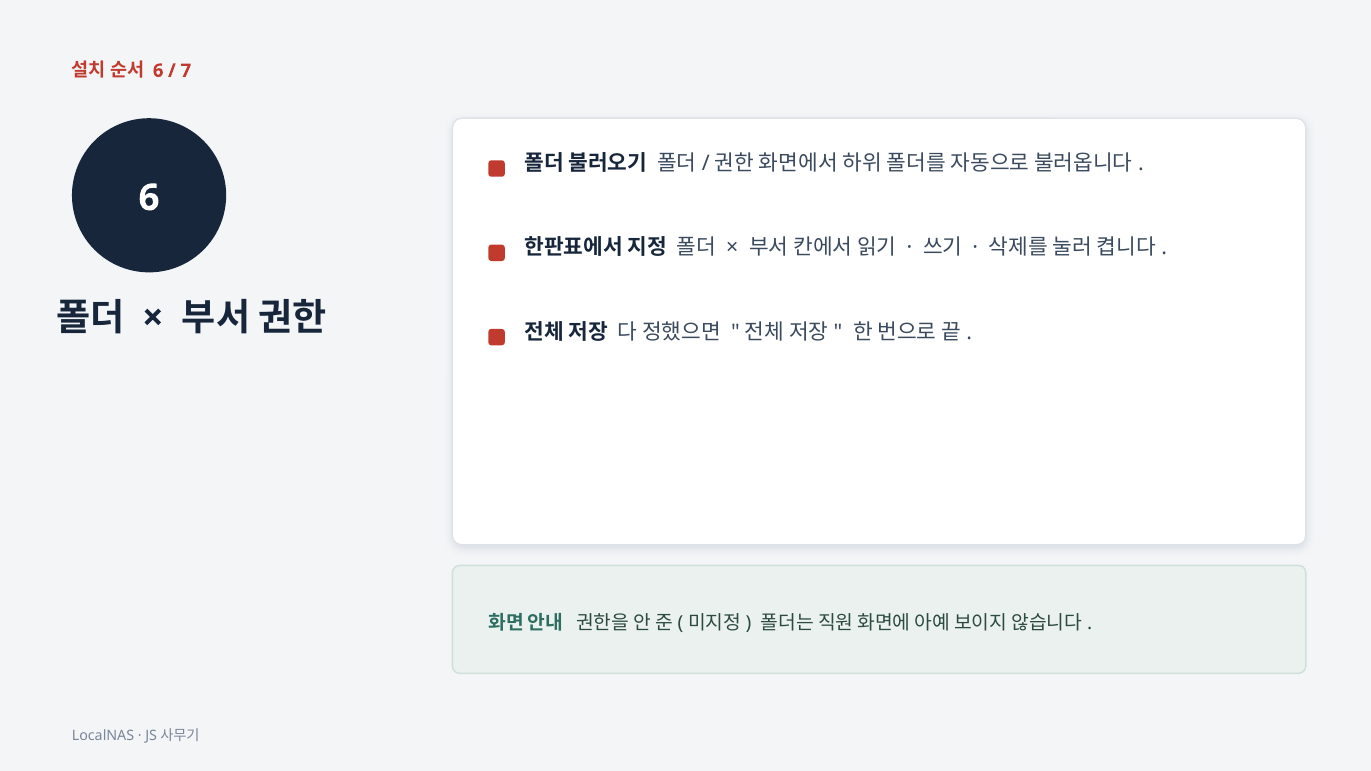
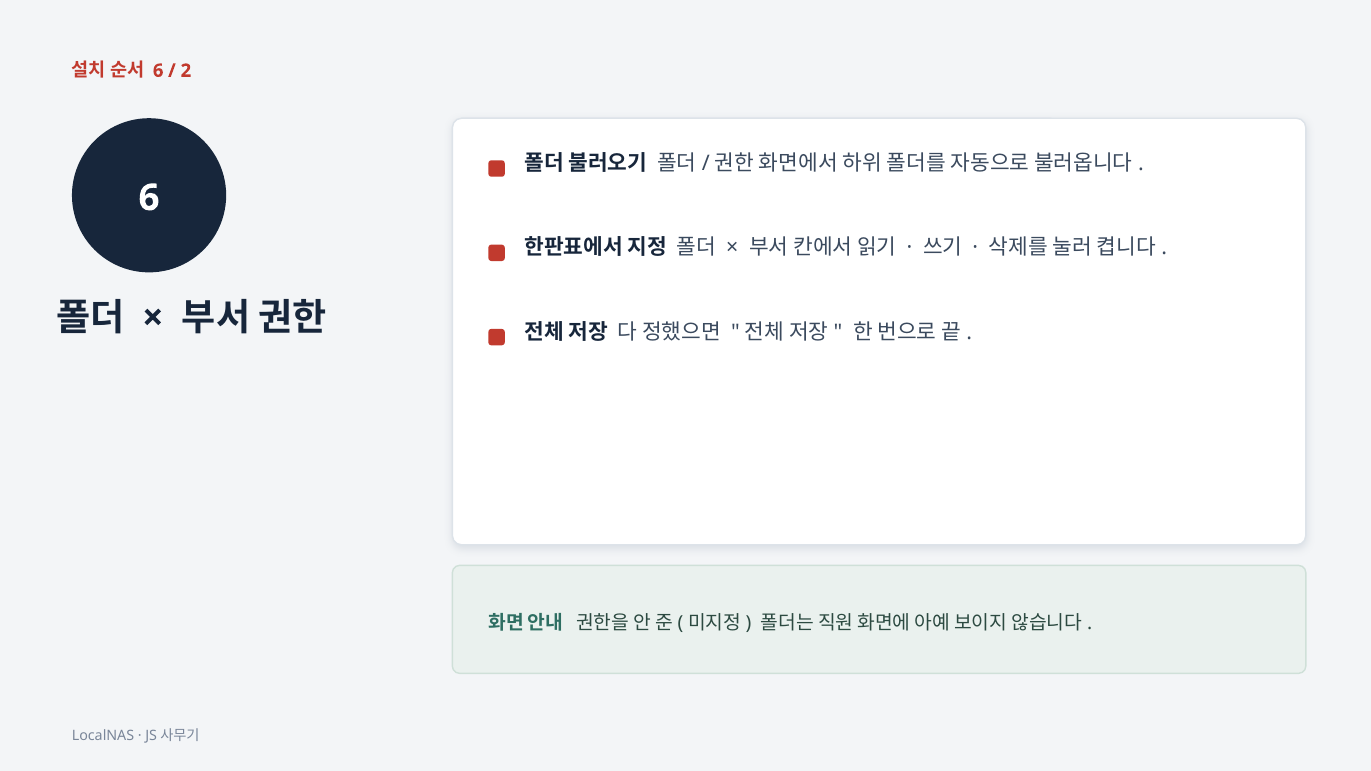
7: 7 -> 2
